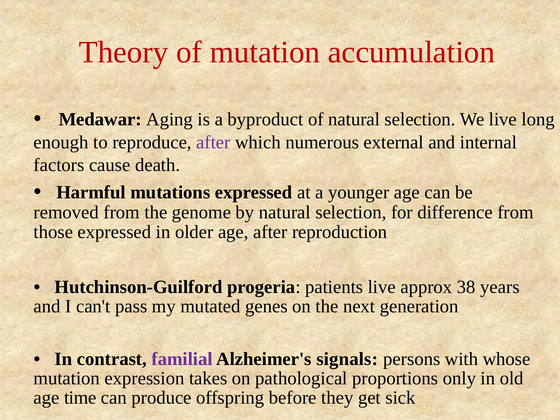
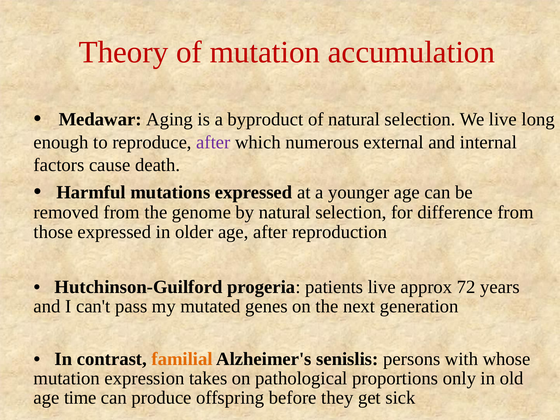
38: 38 -> 72
familial colour: purple -> orange
signals: signals -> senislis
